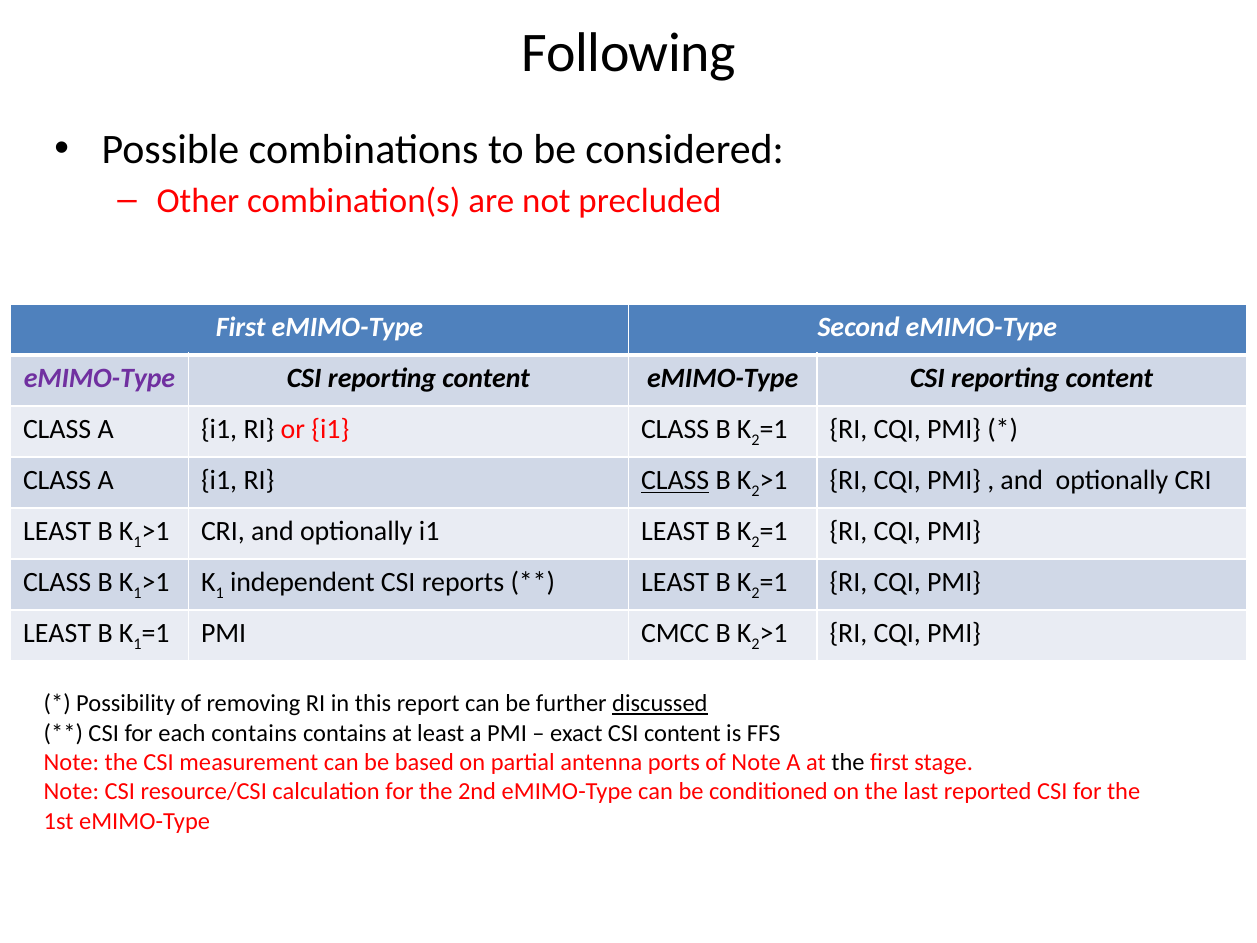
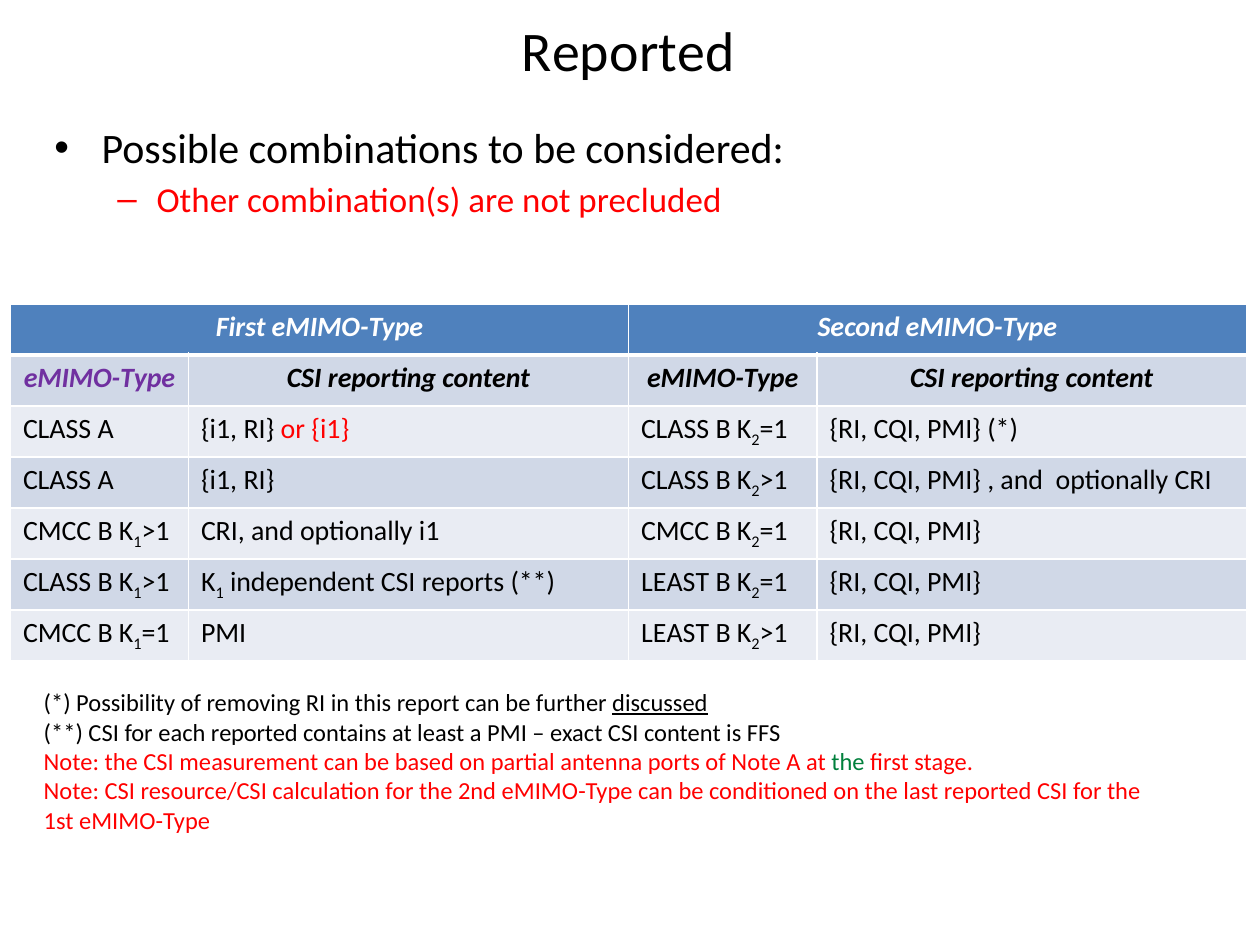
Following at (629, 53): Following -> Reported
CLASS at (675, 480) underline: present -> none
LEAST at (57, 531): LEAST -> CMCC
i1 LEAST: LEAST -> CMCC
LEAST at (57, 633): LEAST -> CMCC
PMI CMCC: CMCC -> LEAST
each contains: contains -> reported
the at (848, 762) colour: black -> green
